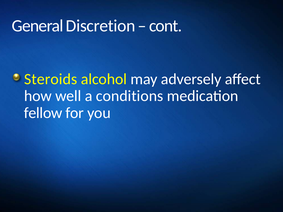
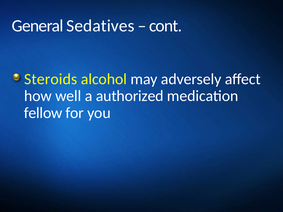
Discretion: Discretion -> Sedatives
conditions: conditions -> authorized
